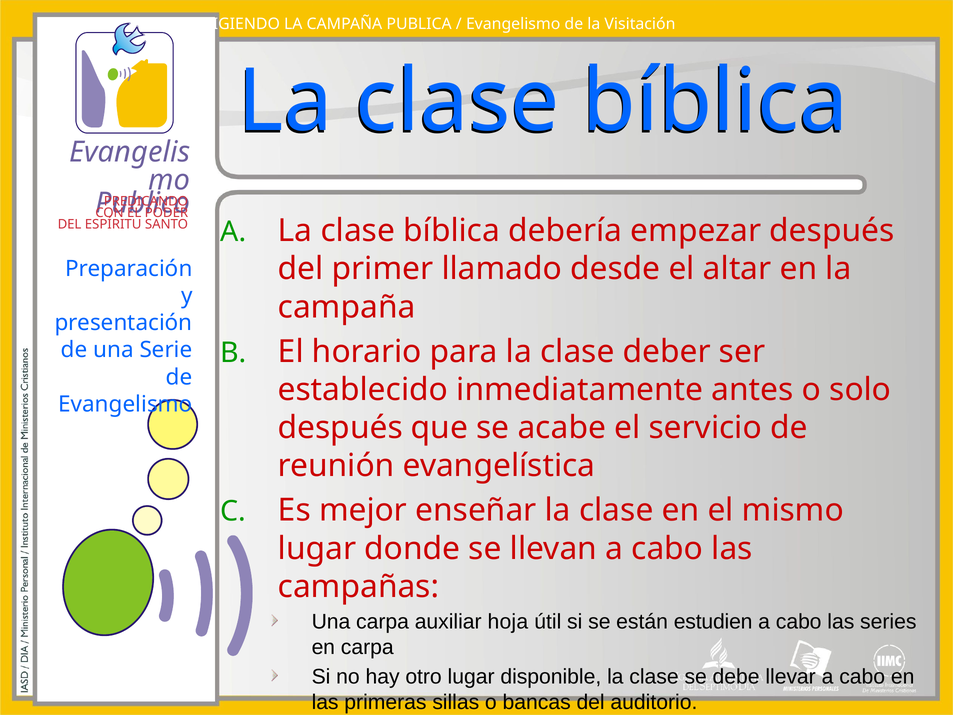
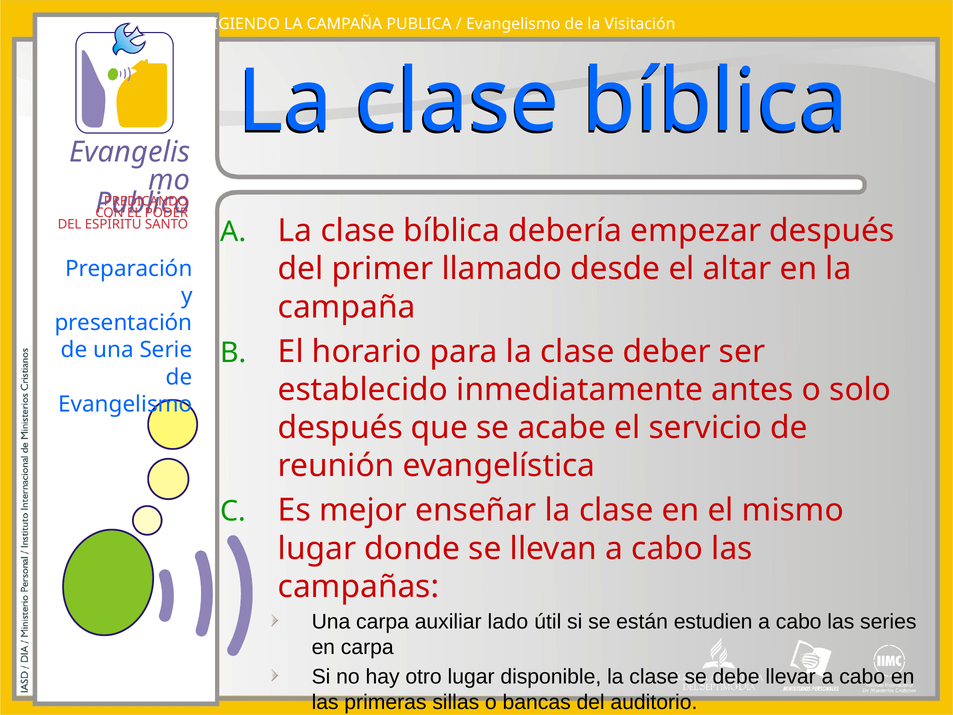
hoja: hoja -> lado
